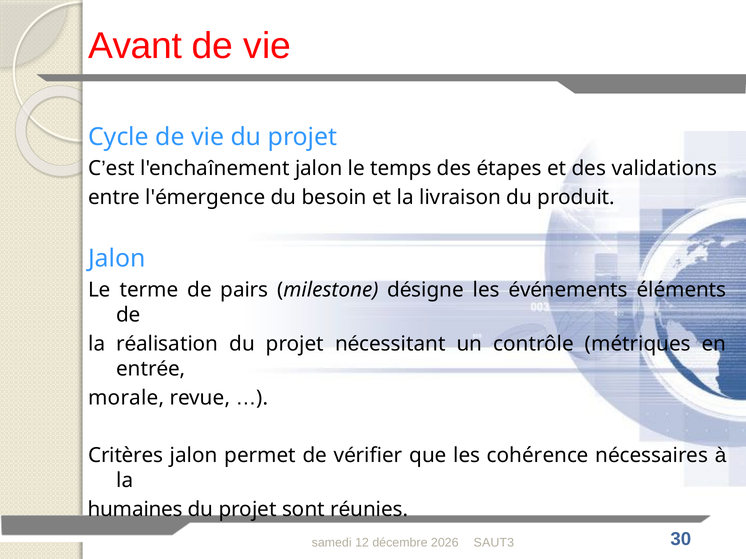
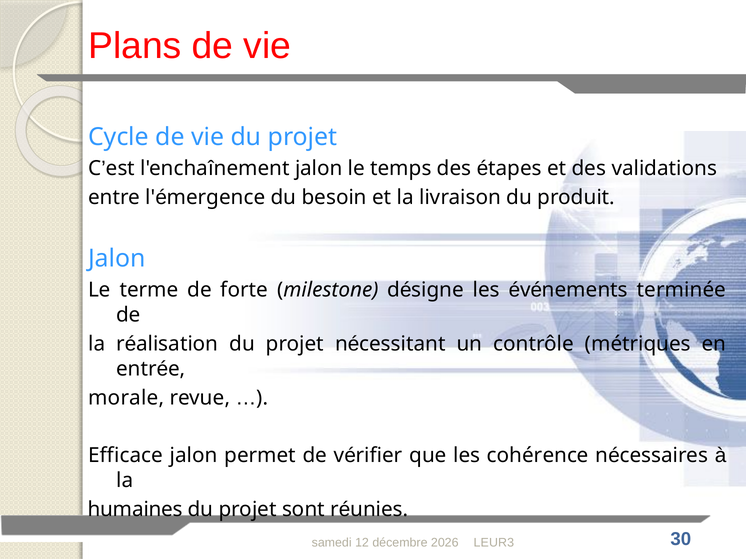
Avant: Avant -> Plans
pairs: pairs -> forte
éléments: éléments -> terminée
Critères: Critères -> Efficace
SAUT3: SAUT3 -> LEUR3
